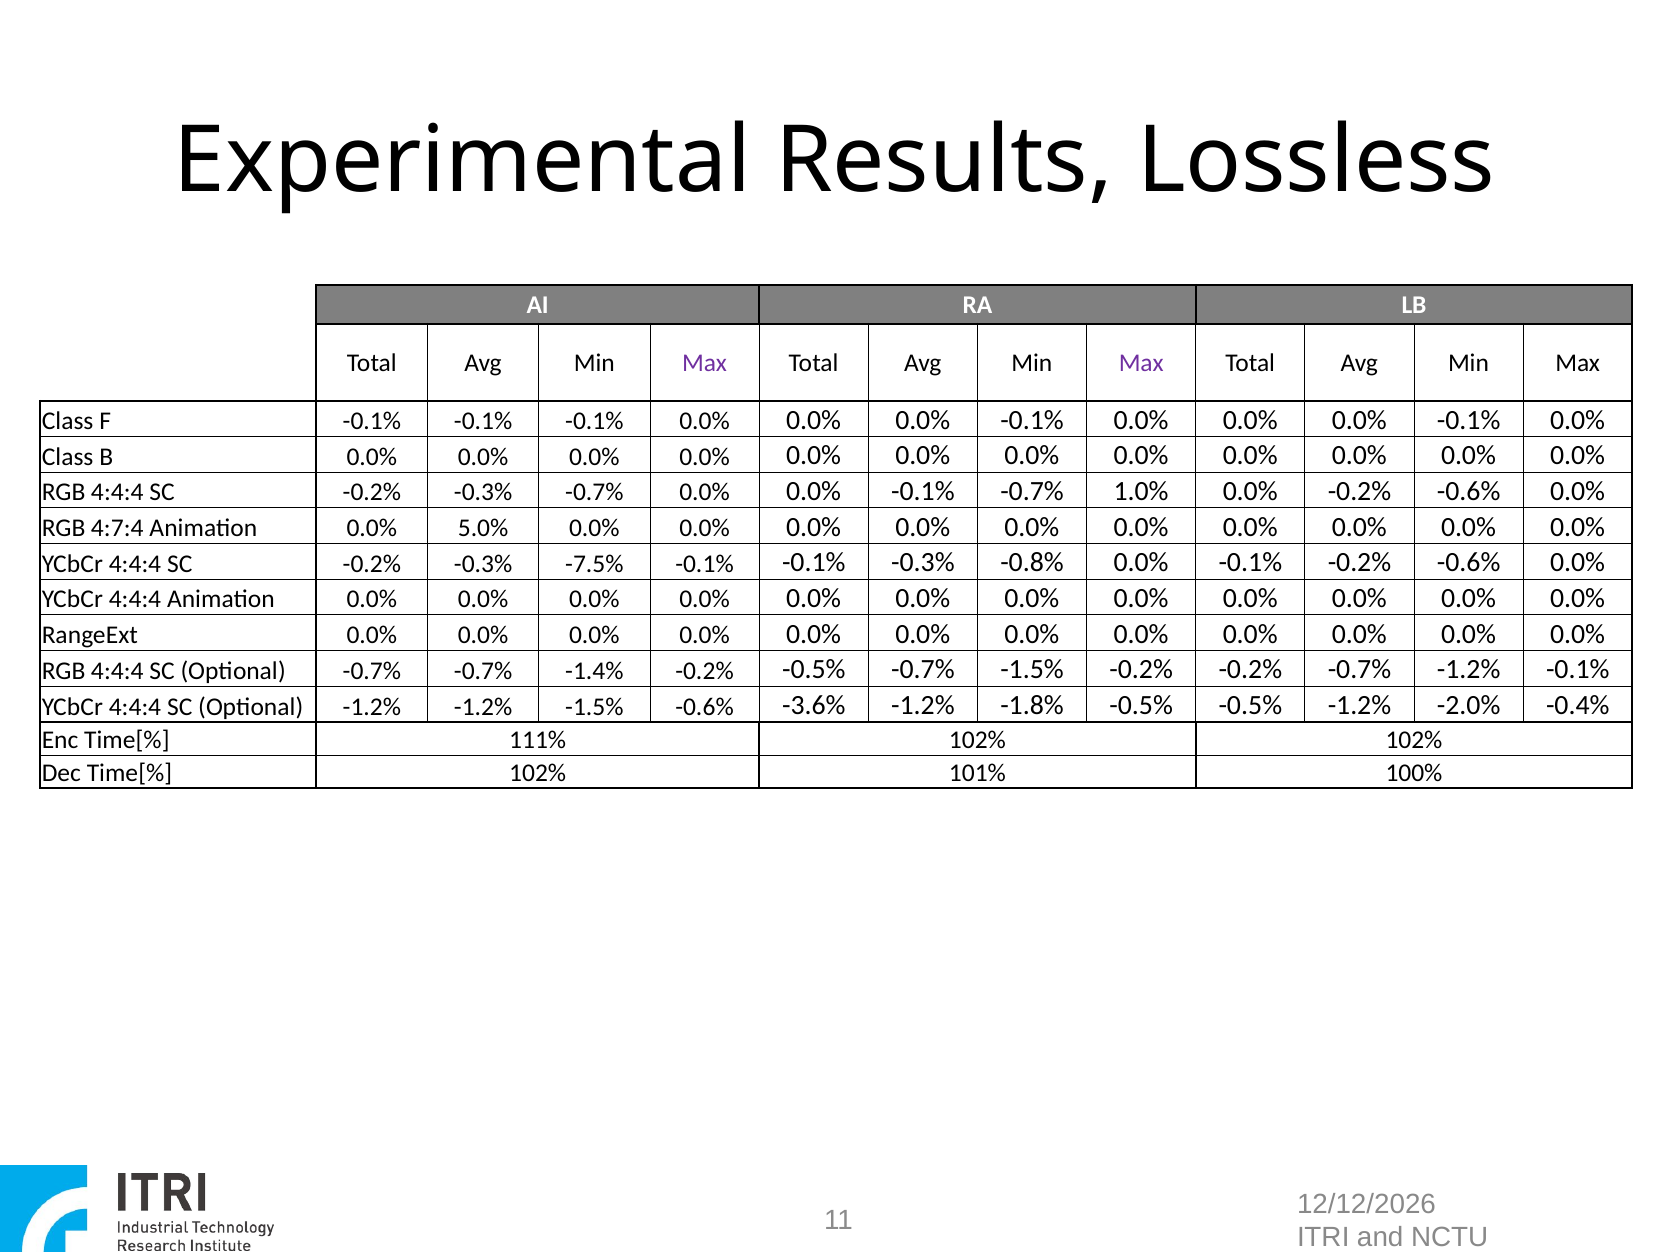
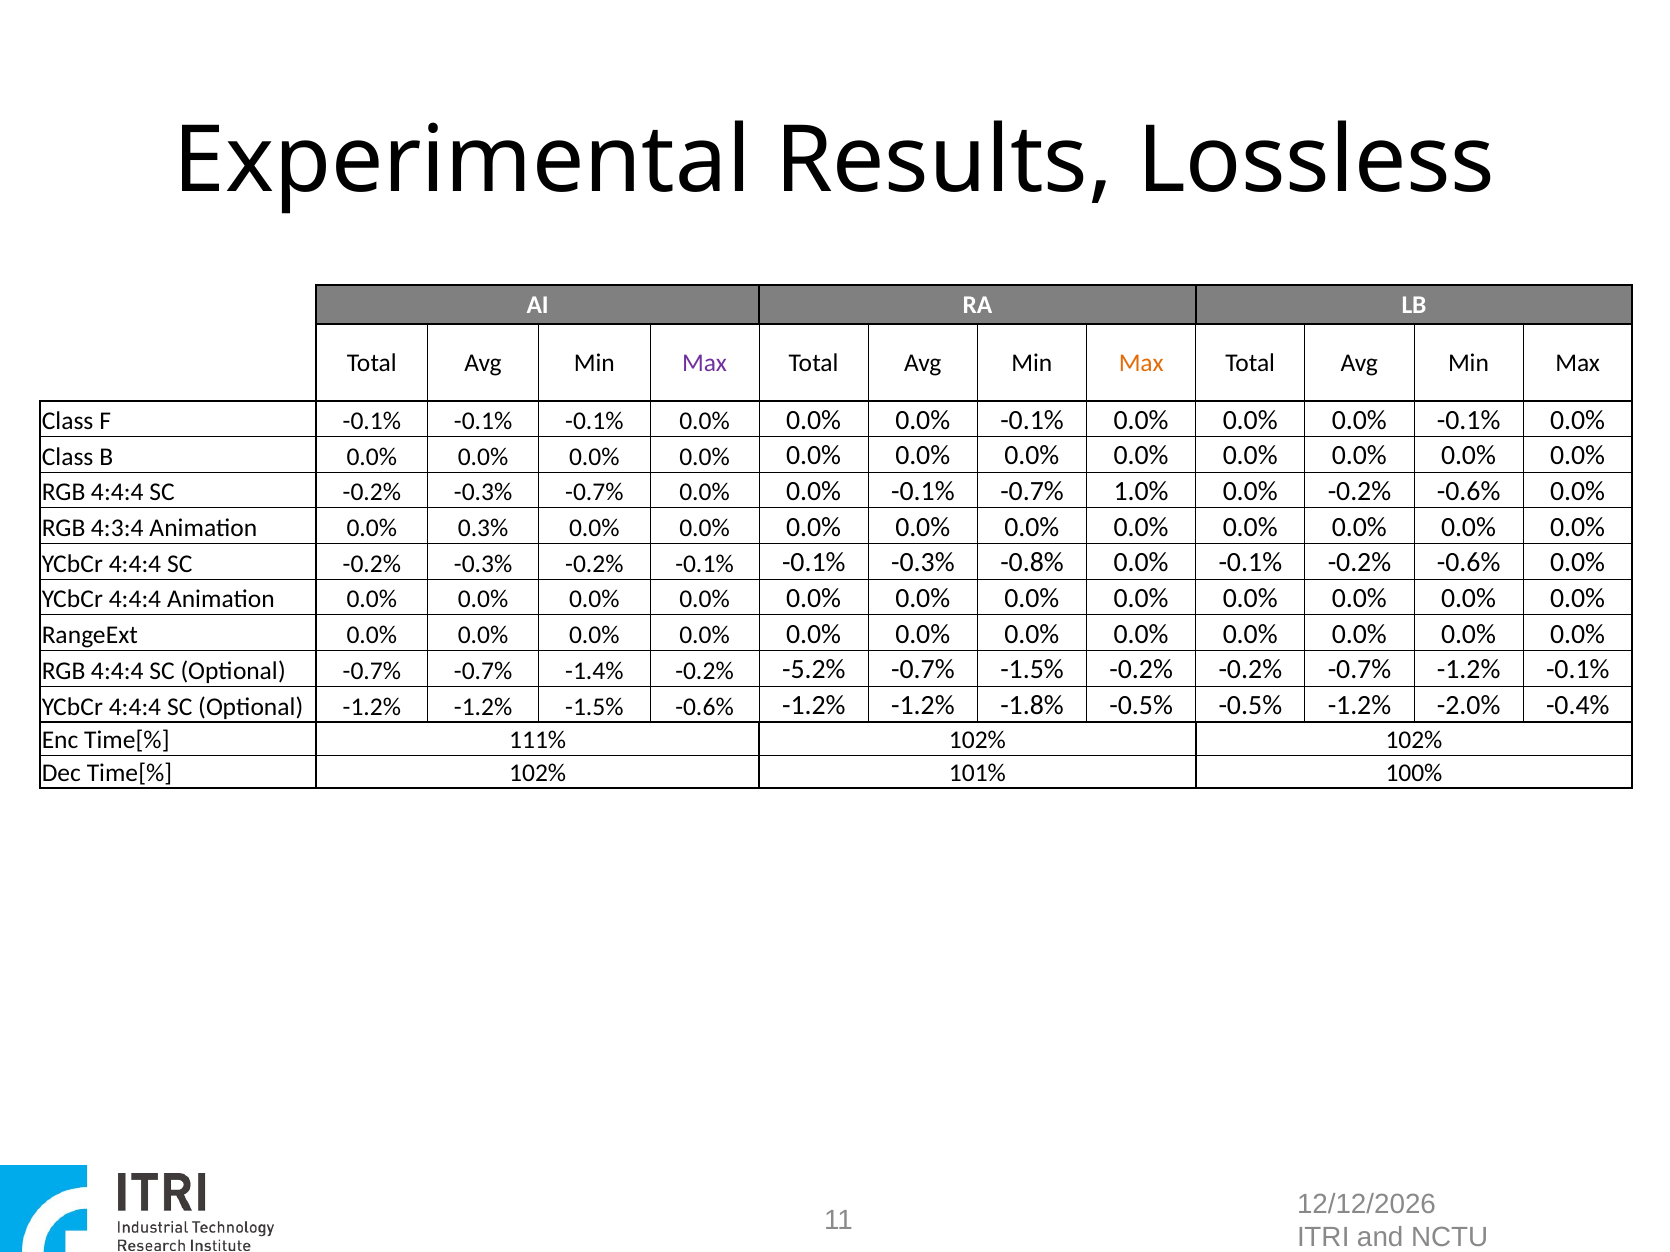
Max at (1141, 363) colour: purple -> orange
4:7:4: 4:7:4 -> 4:3:4
5.0%: 5.0% -> 0.3%
-0.3% -7.5%: -7.5% -> -0.2%
-0.2% -0.5%: -0.5% -> -5.2%
-0.6% -3.6%: -3.6% -> -1.2%
